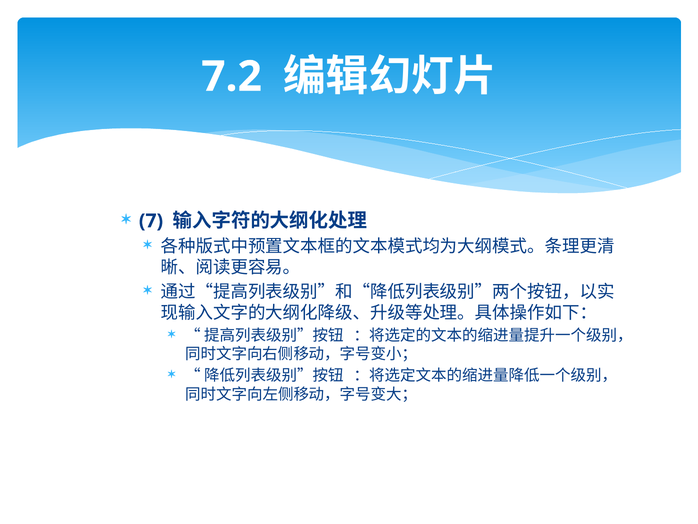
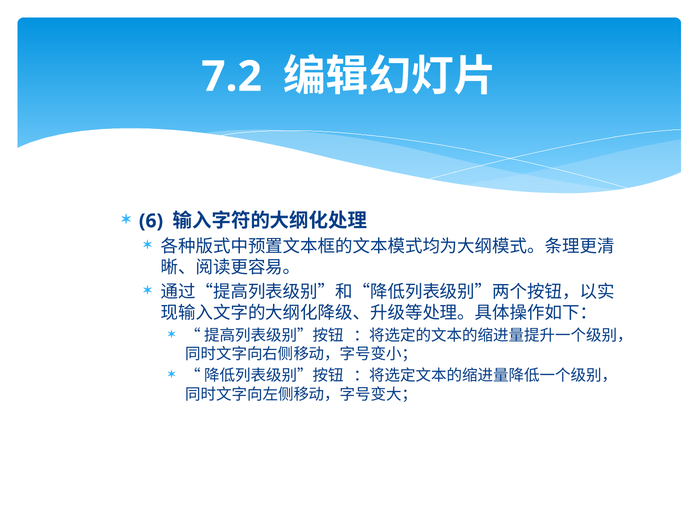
7: 7 -> 6
